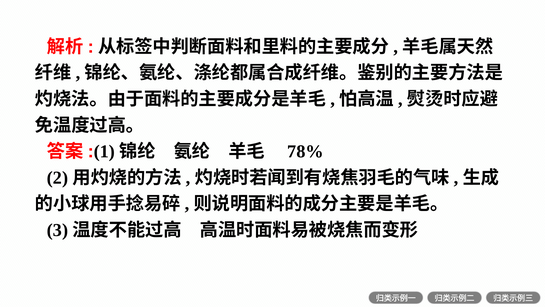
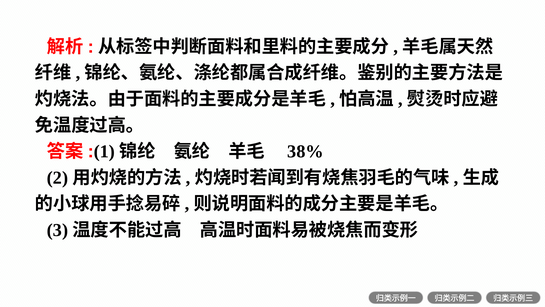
78%: 78% -> 38%
